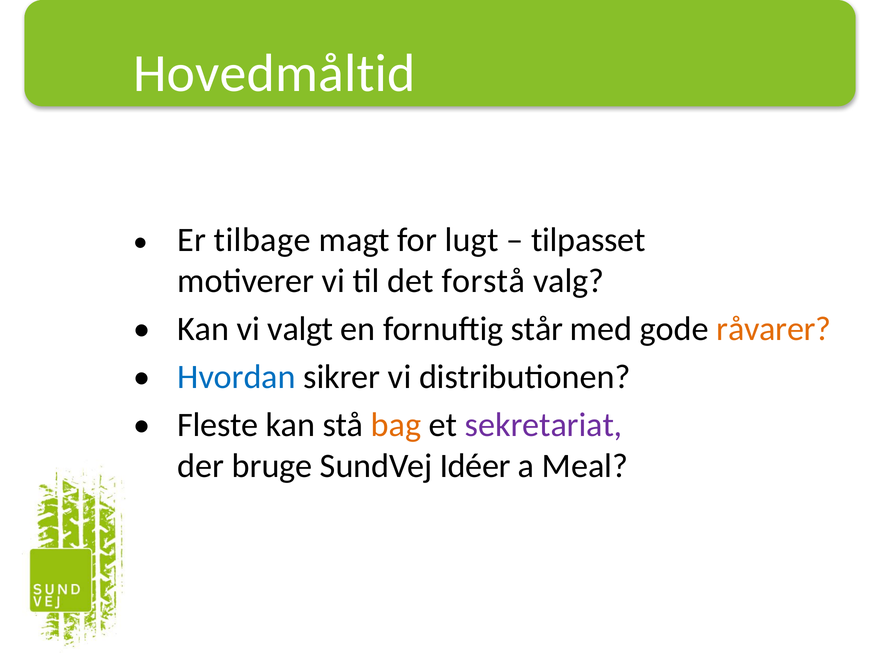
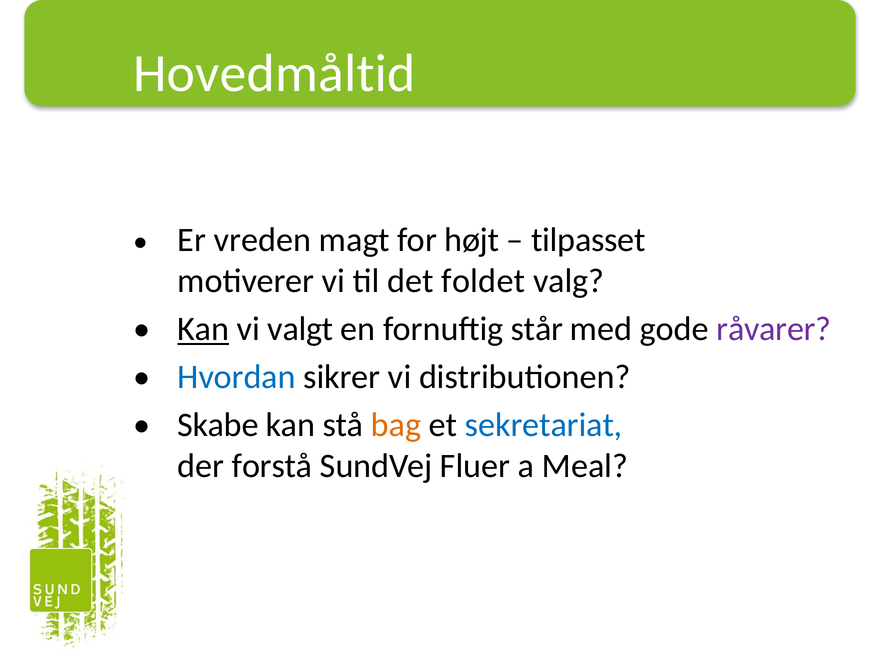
tilbage: tilbage -> vreden
lugt: lugt -> højt
forstå: forstå -> foldet
Kan at (203, 329) underline: none -> present
råvarer colour: orange -> purple
Fleste: Fleste -> Skabe
sekretariat colour: purple -> blue
bruge: bruge -> forstå
Idéer: Idéer -> Fluer
